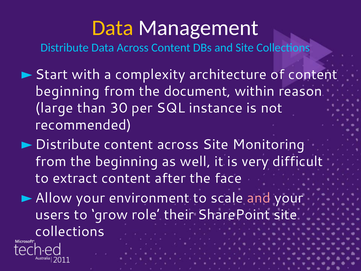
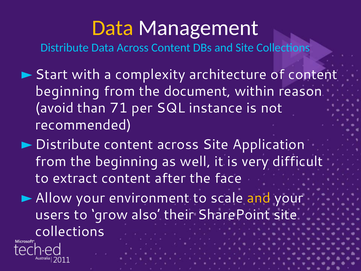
large: large -> avoid
30: 30 -> 71
Monitoring: Monitoring -> Application
and at (259, 198) colour: pink -> yellow
role: role -> also
